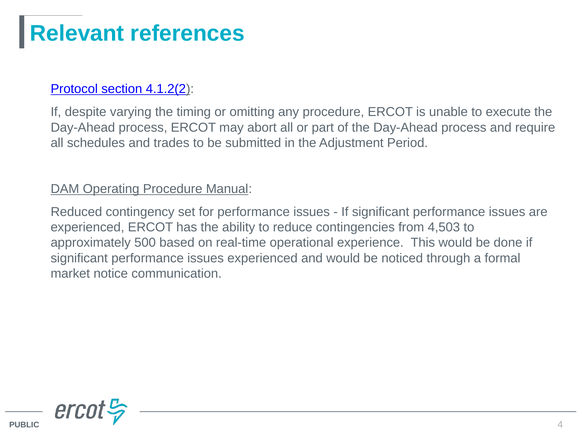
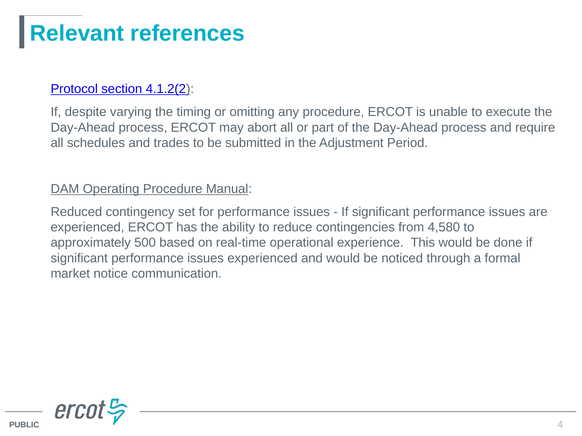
4,503: 4,503 -> 4,580
